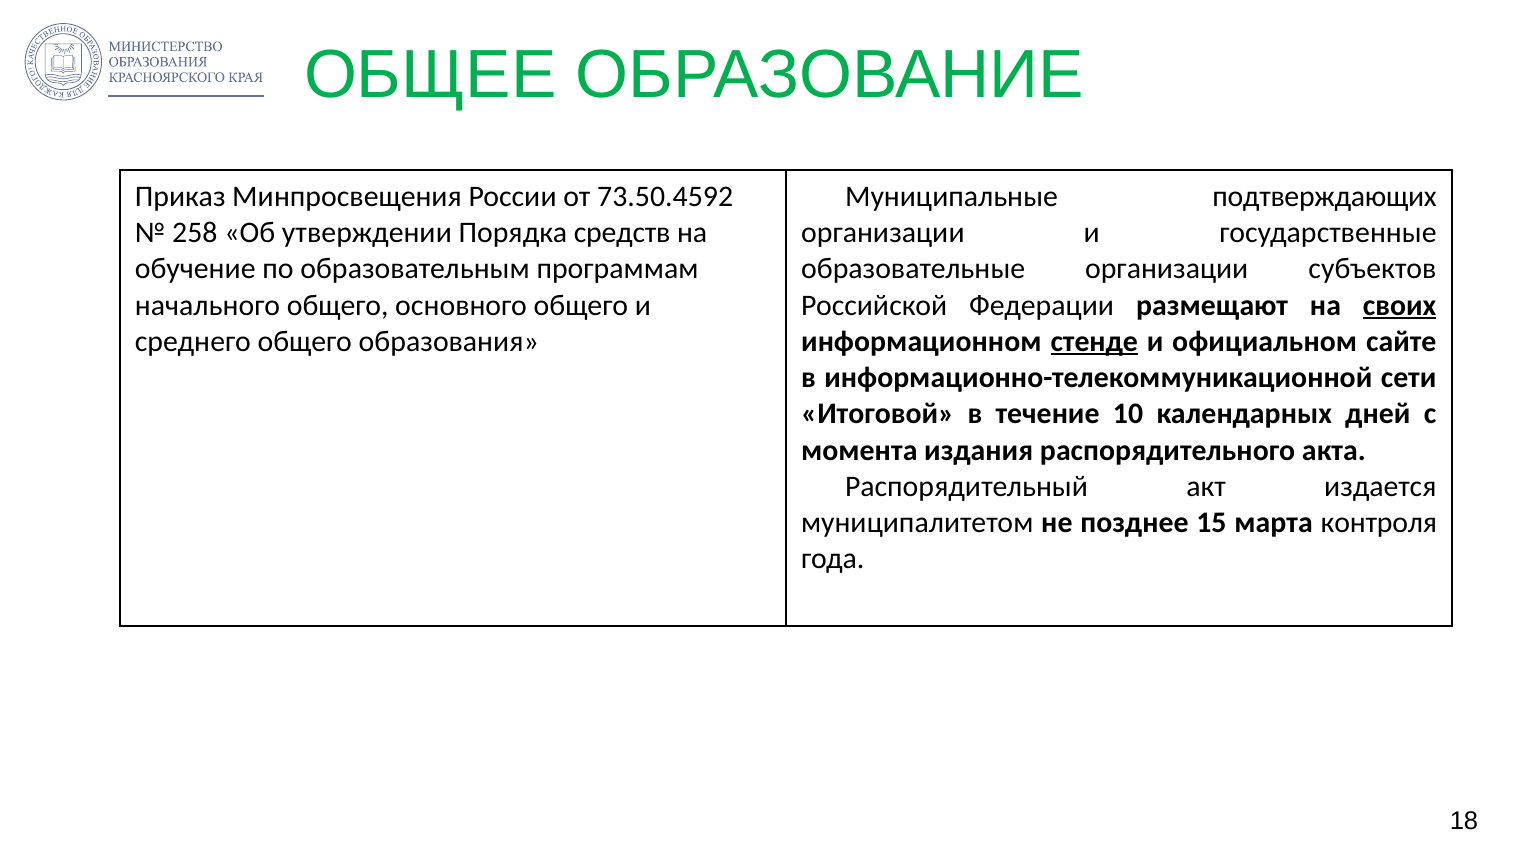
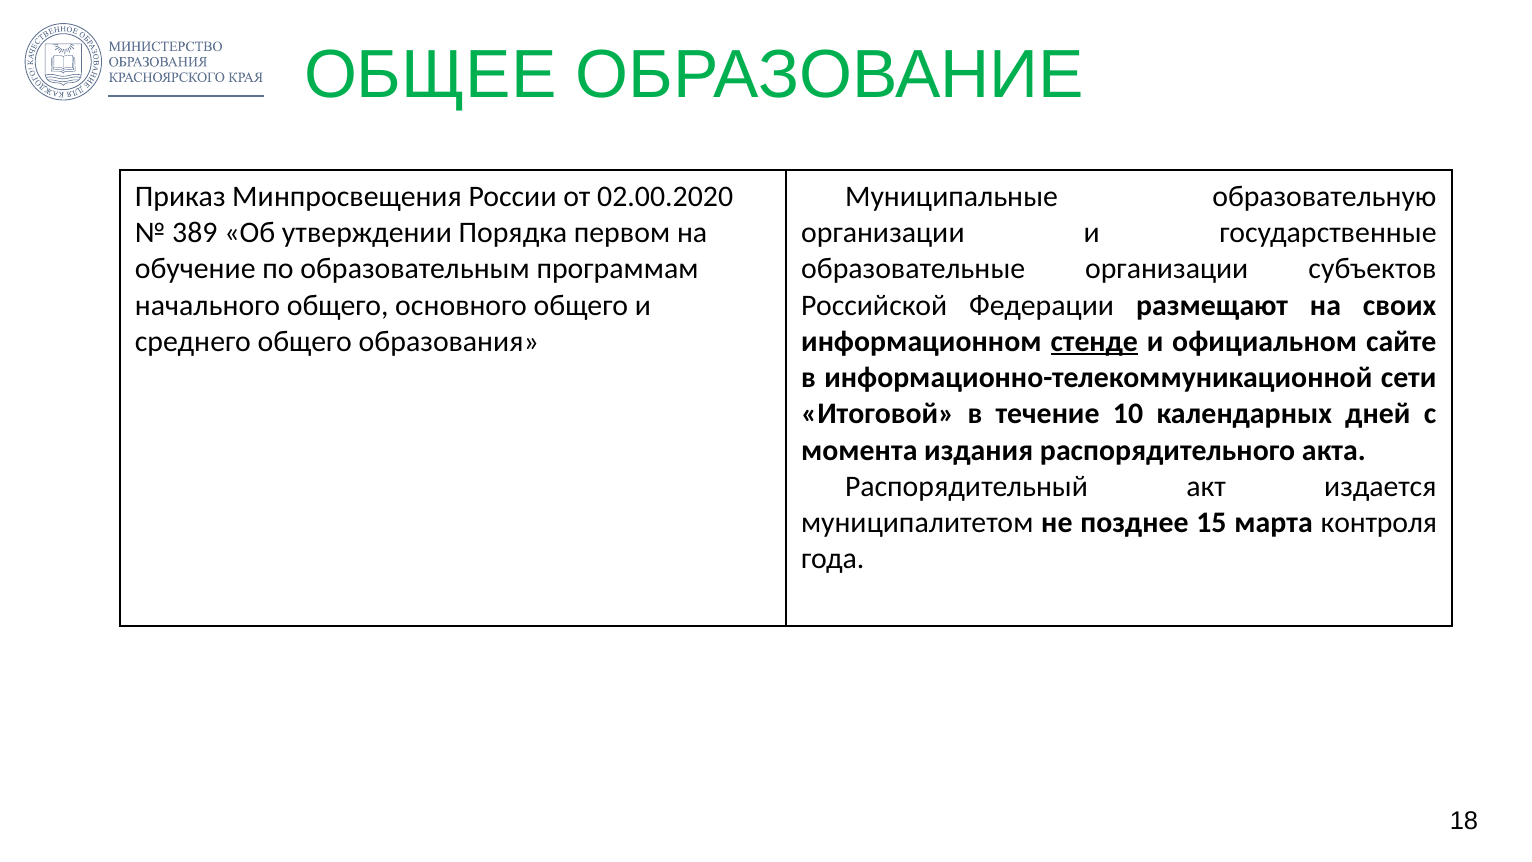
73.50.4592: 73.50.4592 -> 02.00.2020
подтверждающих: подтверждающих -> образовательную
258: 258 -> 389
средств: средств -> первом
своих underline: present -> none
